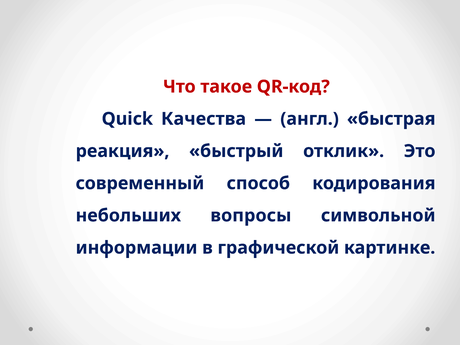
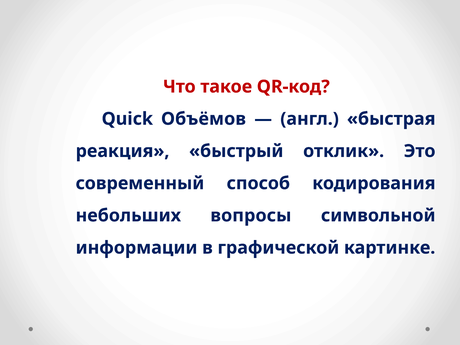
Качества: Качества -> Объёмов
